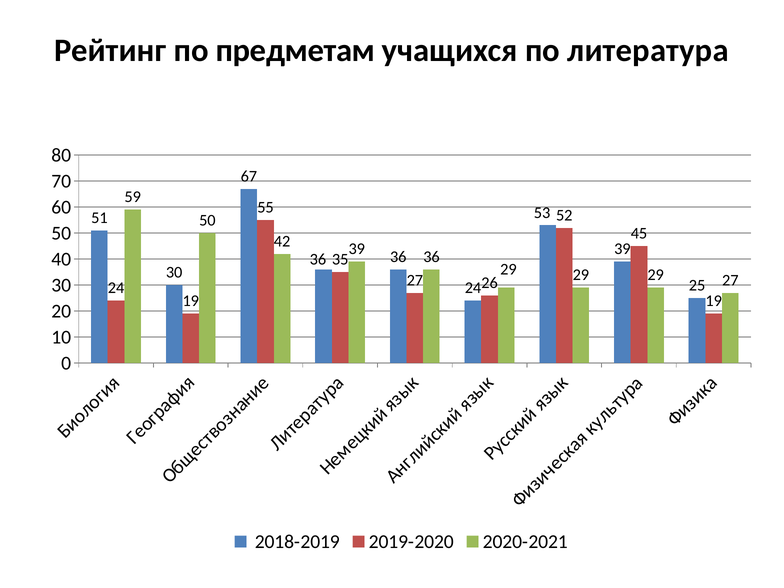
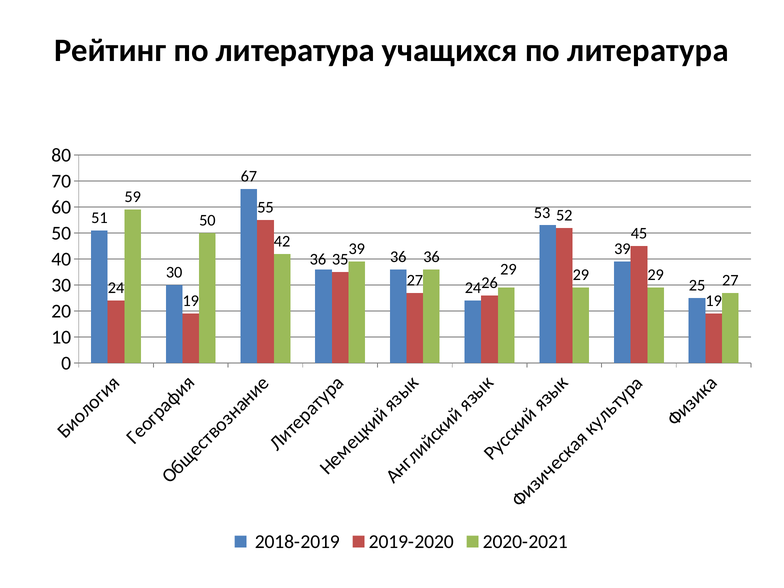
Рейтинг по предметам: предметам -> литература
